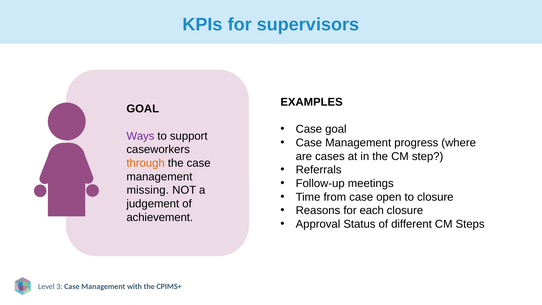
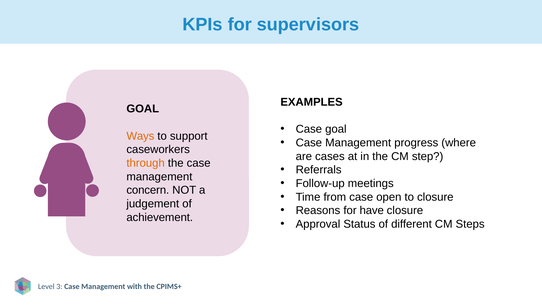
Ways colour: purple -> orange
missing: missing -> concern
each: each -> have
